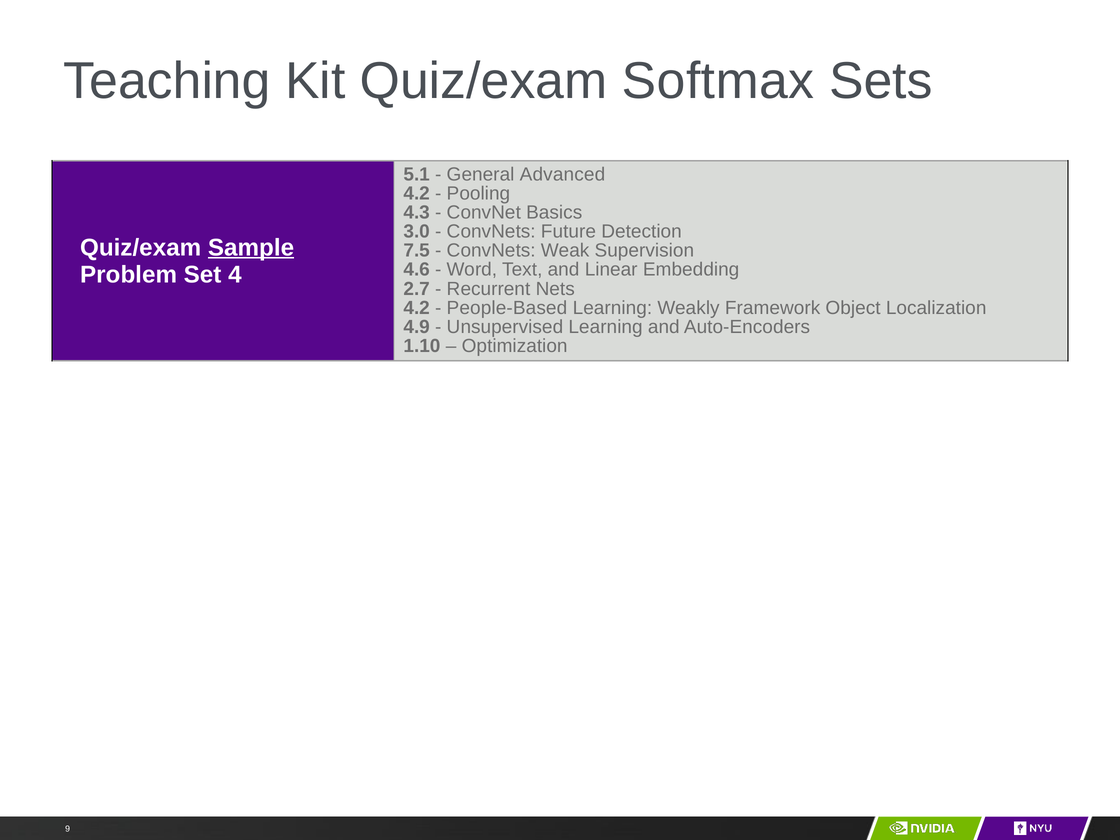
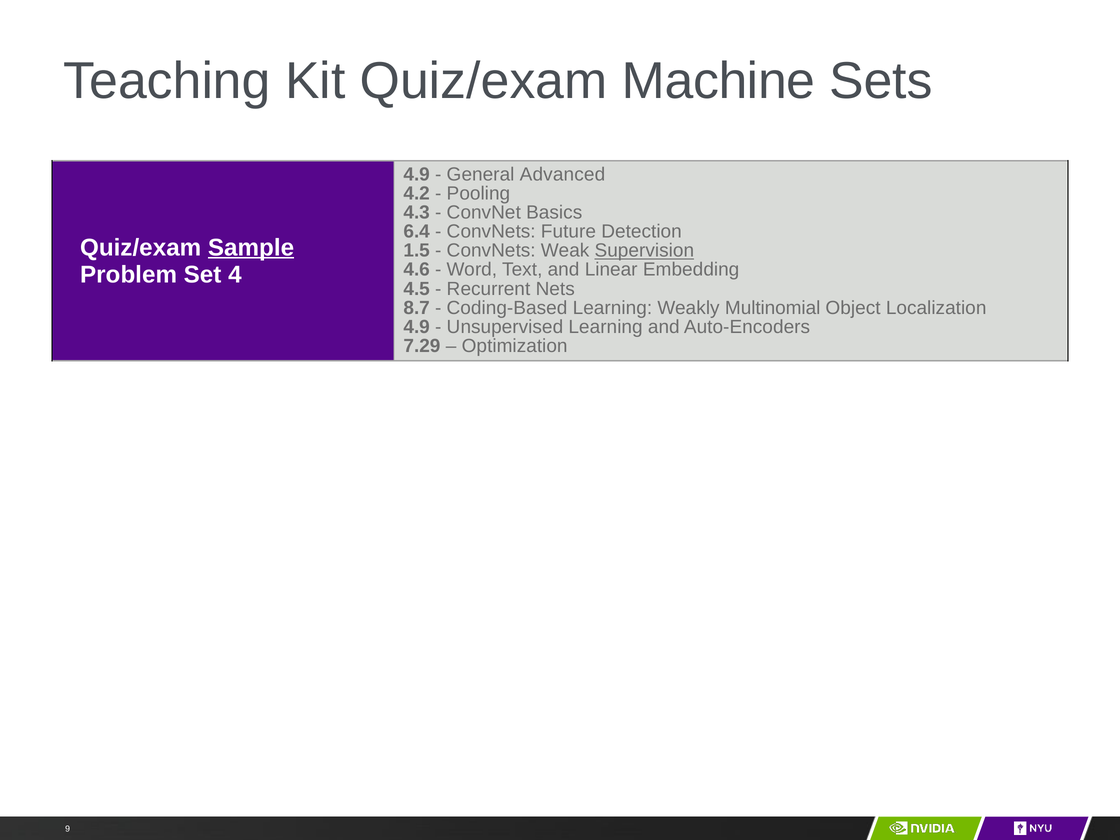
Softmax: Softmax -> Machine
5.1 at (417, 174): 5.1 -> 4.9
3.0: 3.0 -> 6.4
7.5: 7.5 -> 1.5
Supervision underline: none -> present
2.7: 2.7 -> 4.5
4.2 at (417, 308): 4.2 -> 8.7
People-Based: People-Based -> Coding-Based
Framework: Framework -> Multinomial
1.10: 1.10 -> 7.29
